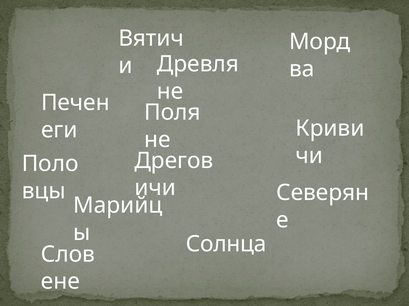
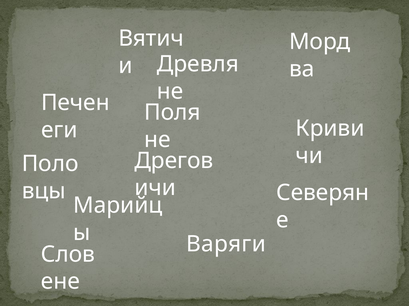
Солнца: Солнца -> Варяги
